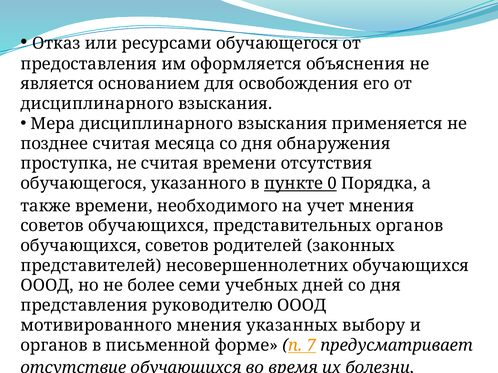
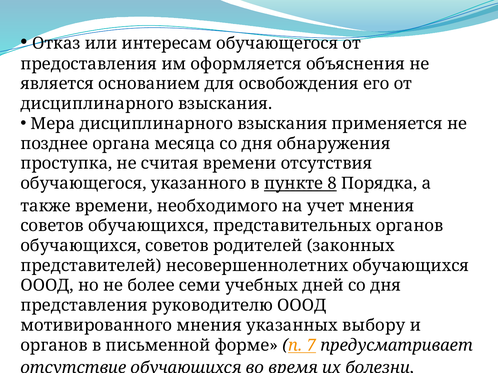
ресурсами: ресурсами -> интересам
позднее считая: считая -> органа
0: 0 -> 8
